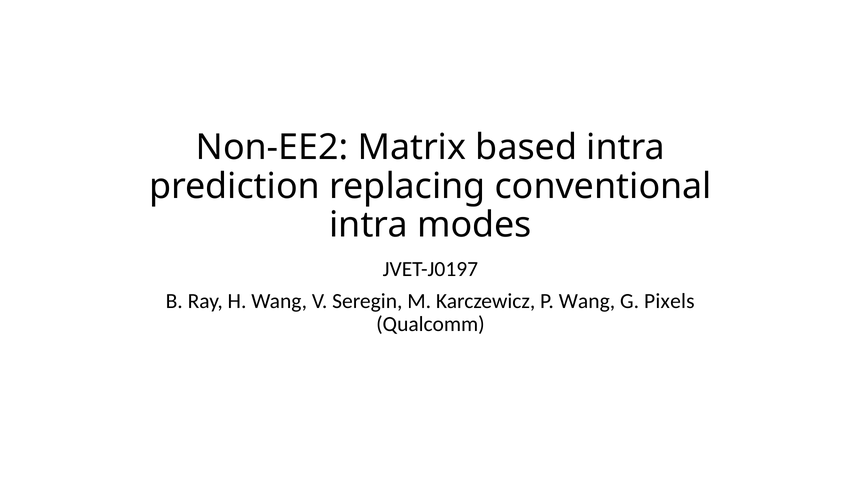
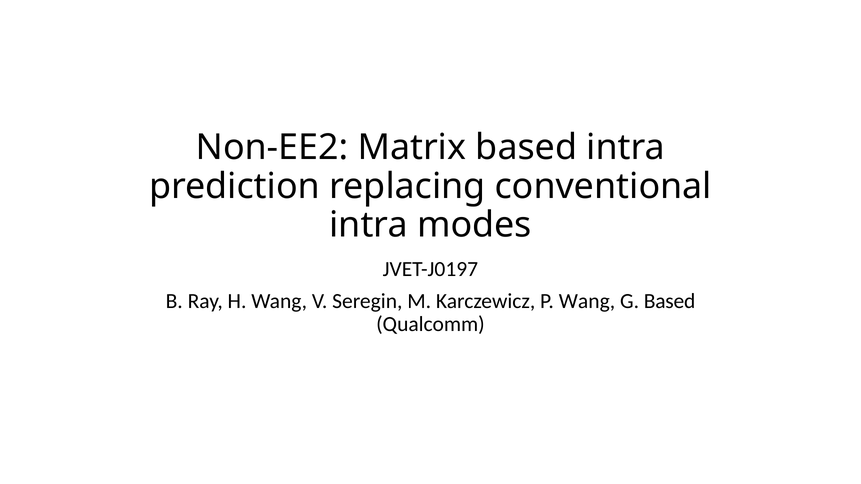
G Pixels: Pixels -> Based
